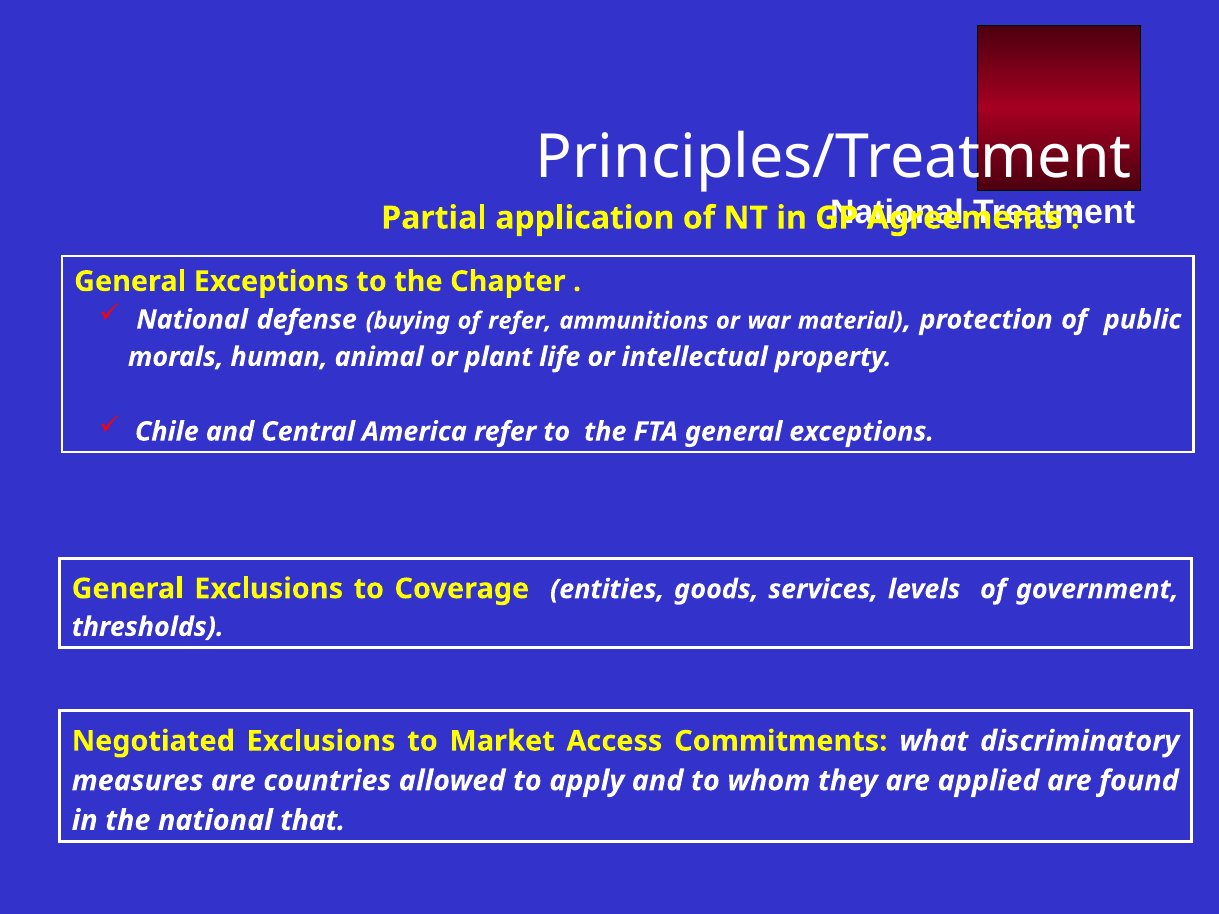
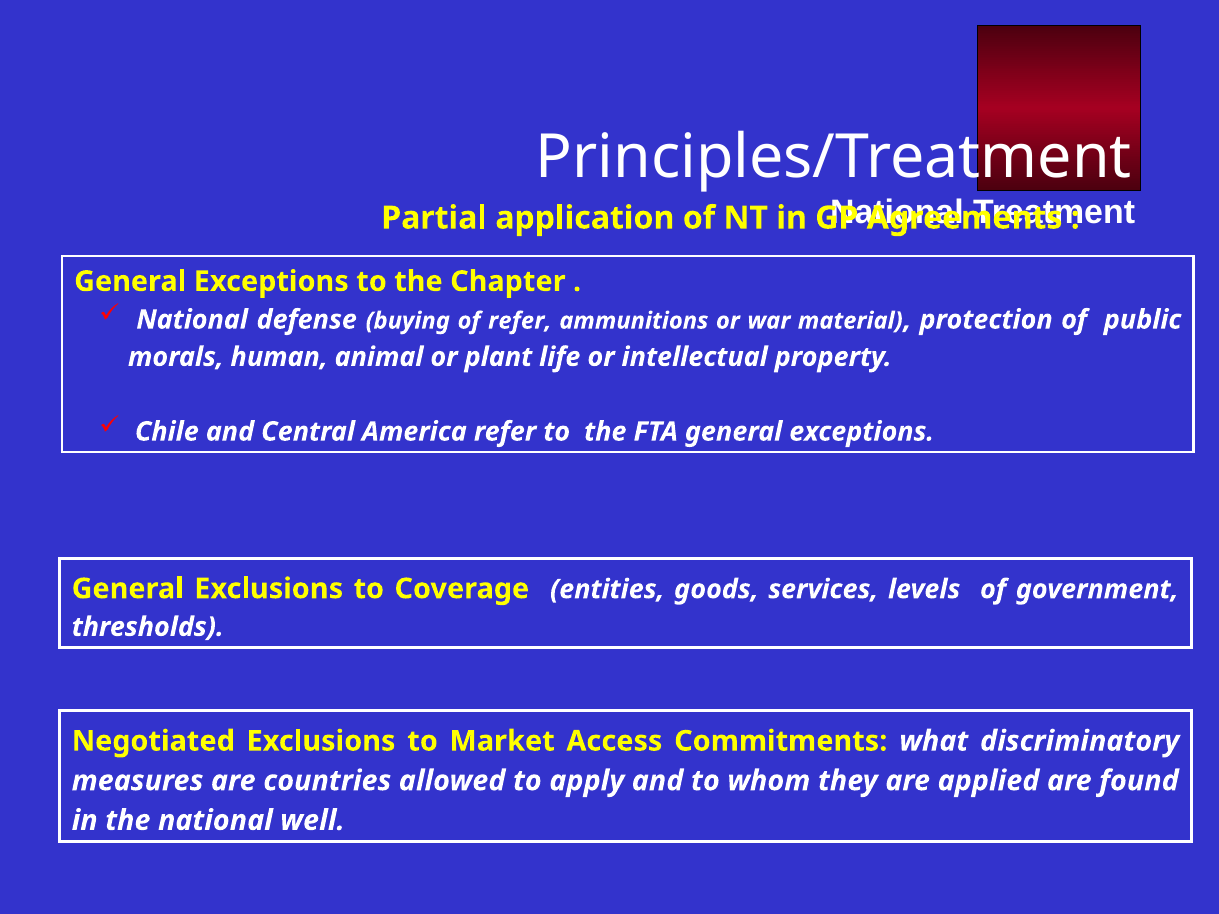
that: that -> well
